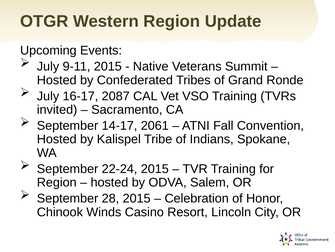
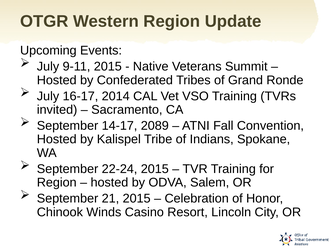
2087: 2087 -> 2014
2061: 2061 -> 2089
28: 28 -> 21
